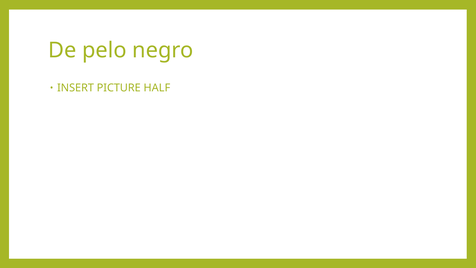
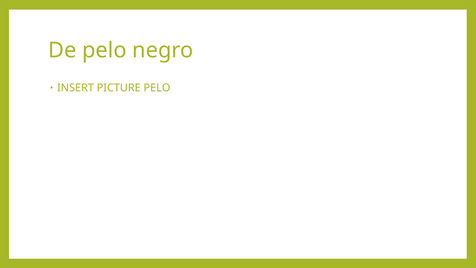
PICTURE HALF: HALF -> PELO
